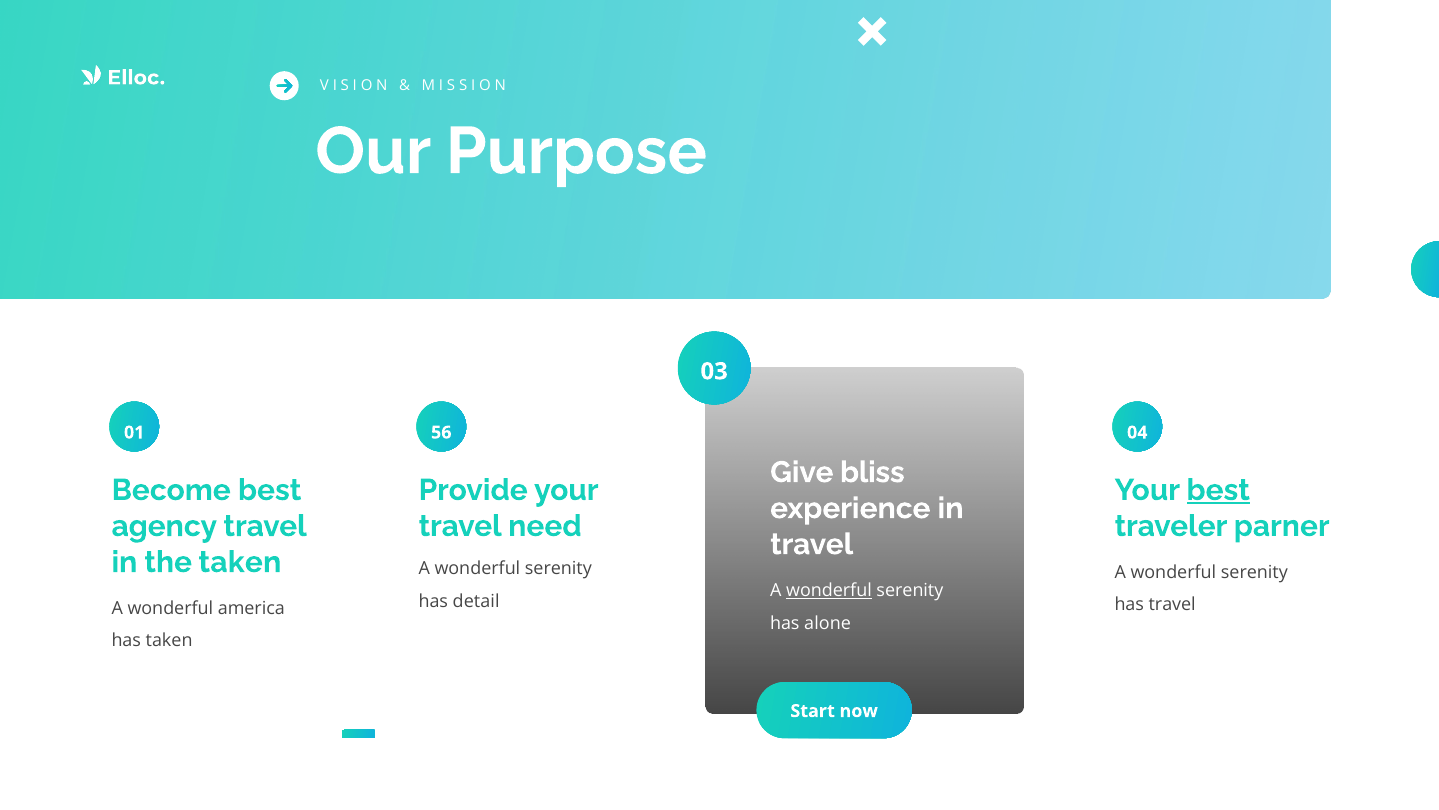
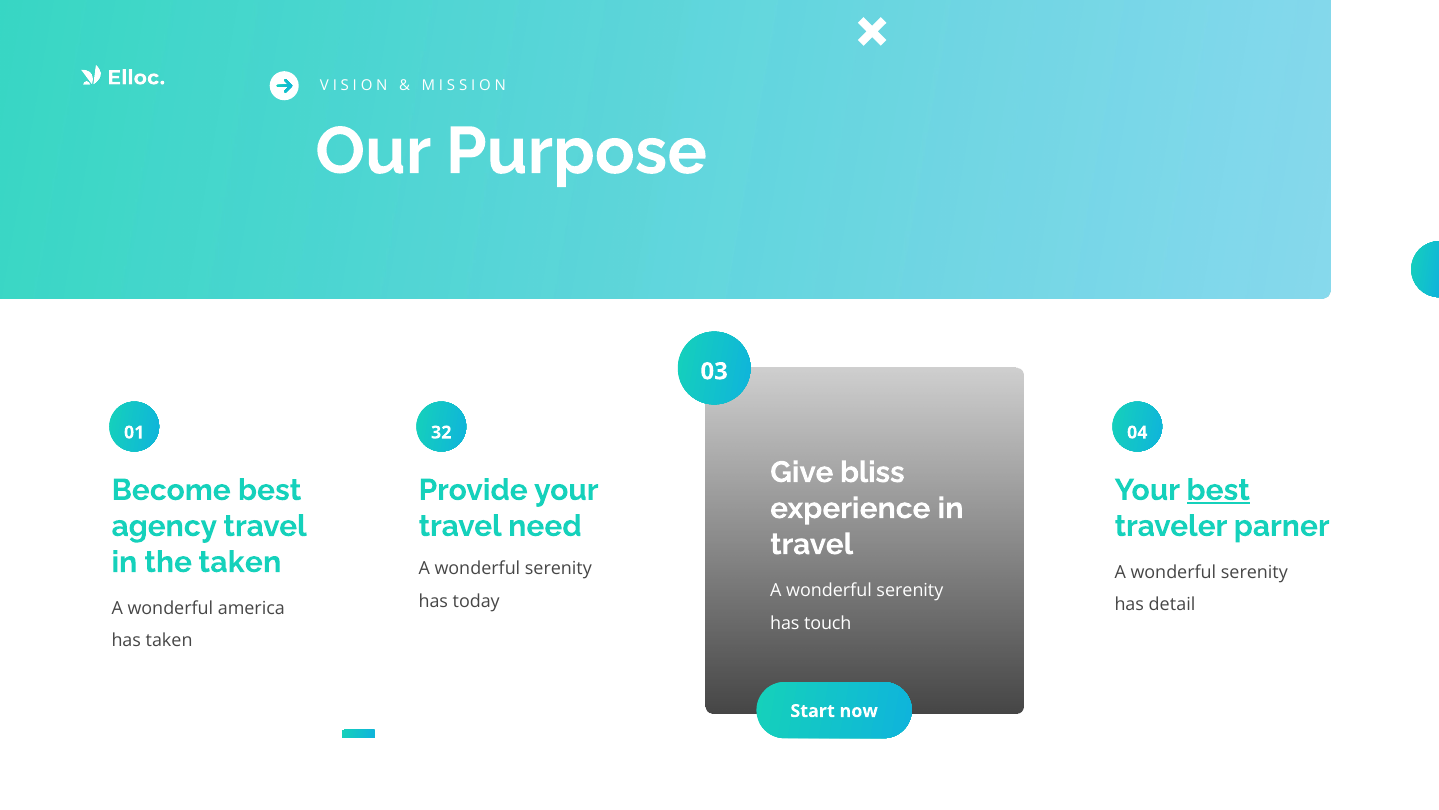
56: 56 -> 32
wonderful at (829, 590) underline: present -> none
detail: detail -> today
has travel: travel -> detail
alone: alone -> touch
